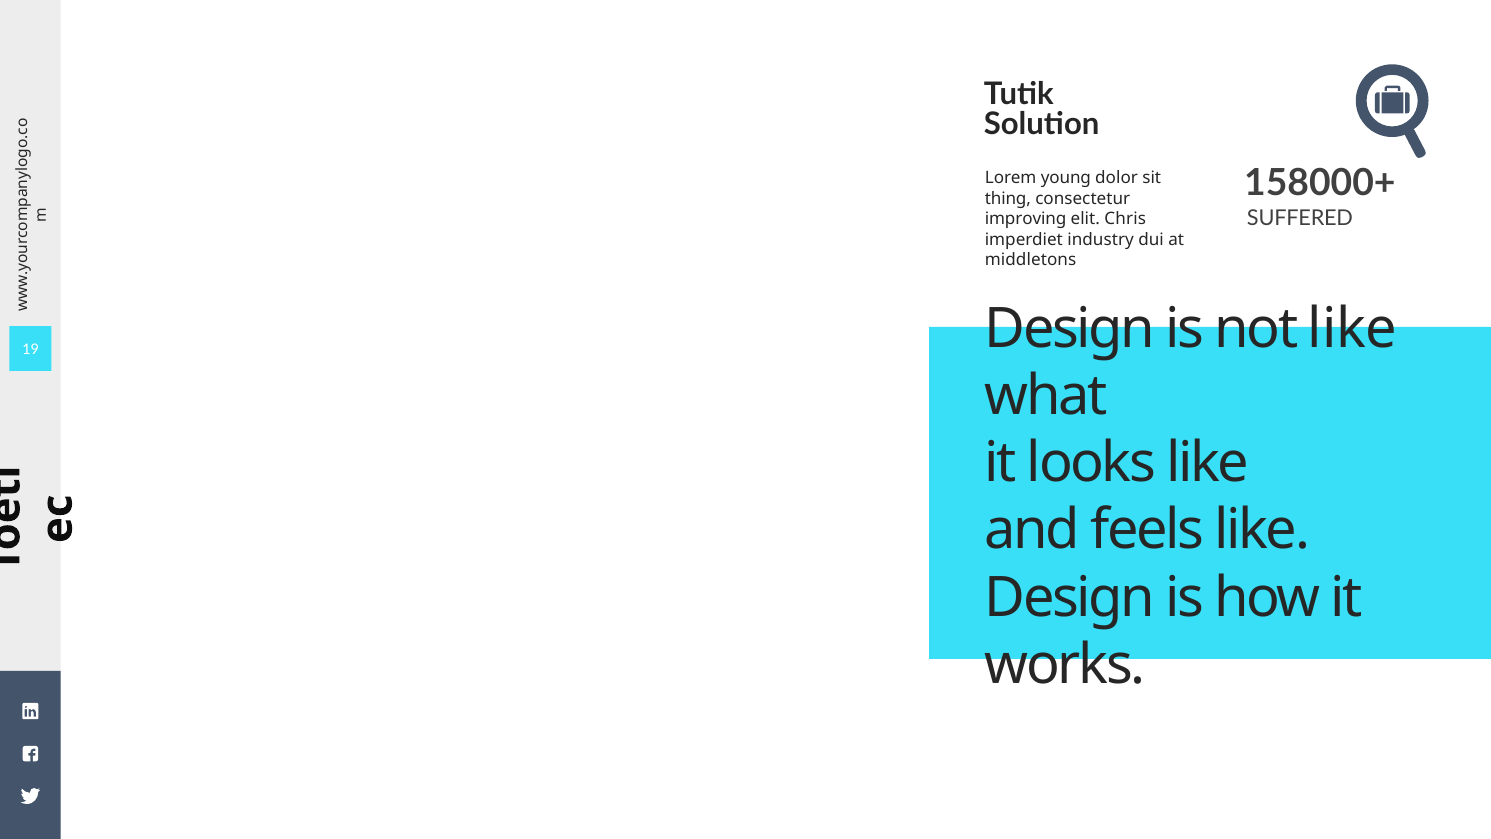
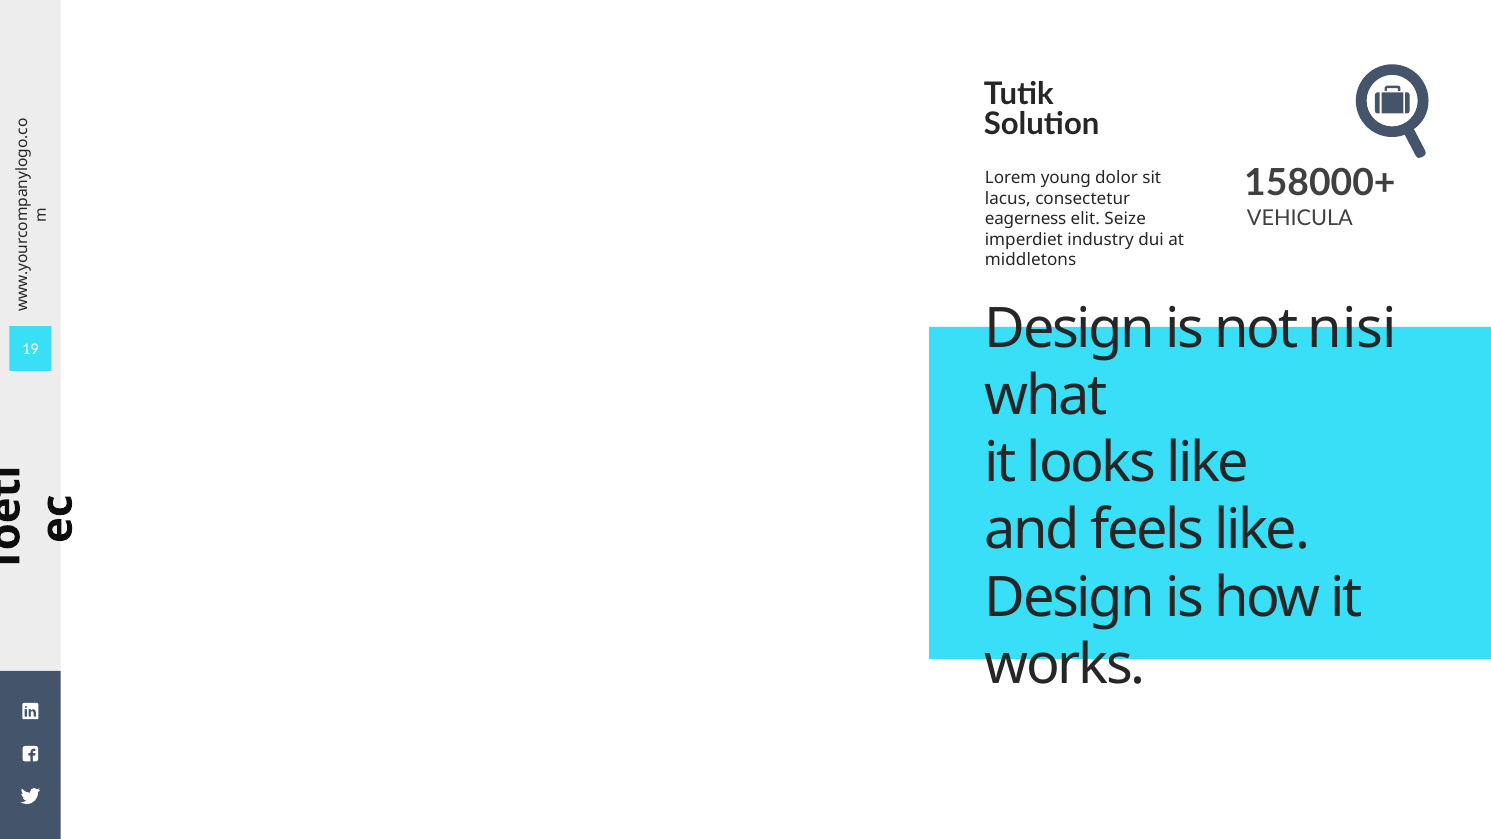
thing: thing -> lacus
SUFFERED: SUFFERED -> VEHICULA
improving: improving -> eagerness
Chris: Chris -> Seize
not like: like -> nisi
